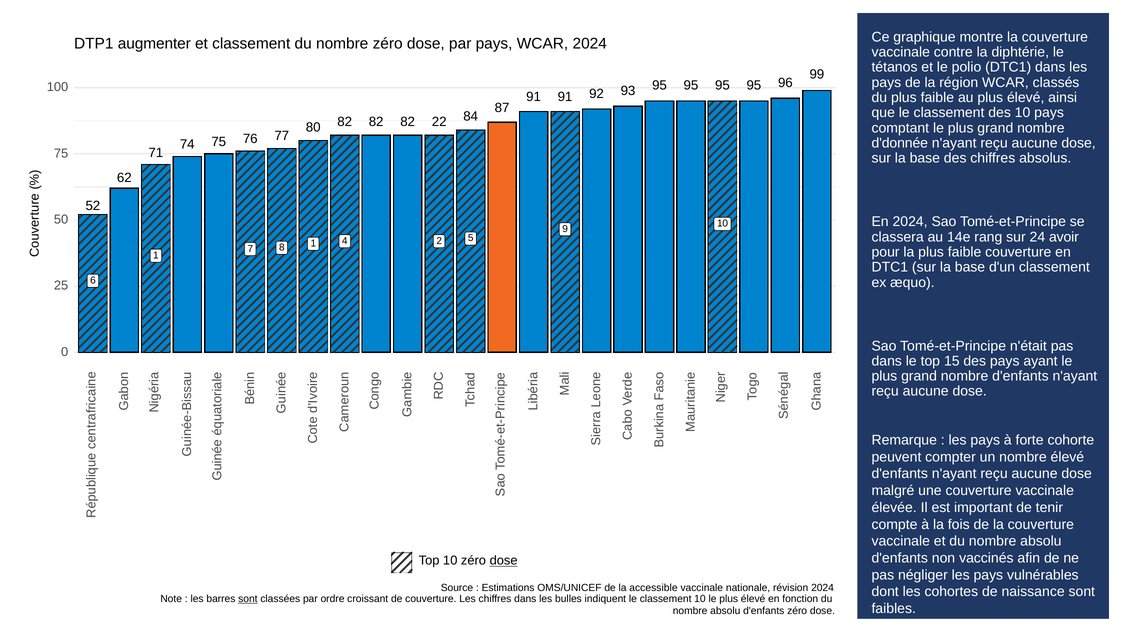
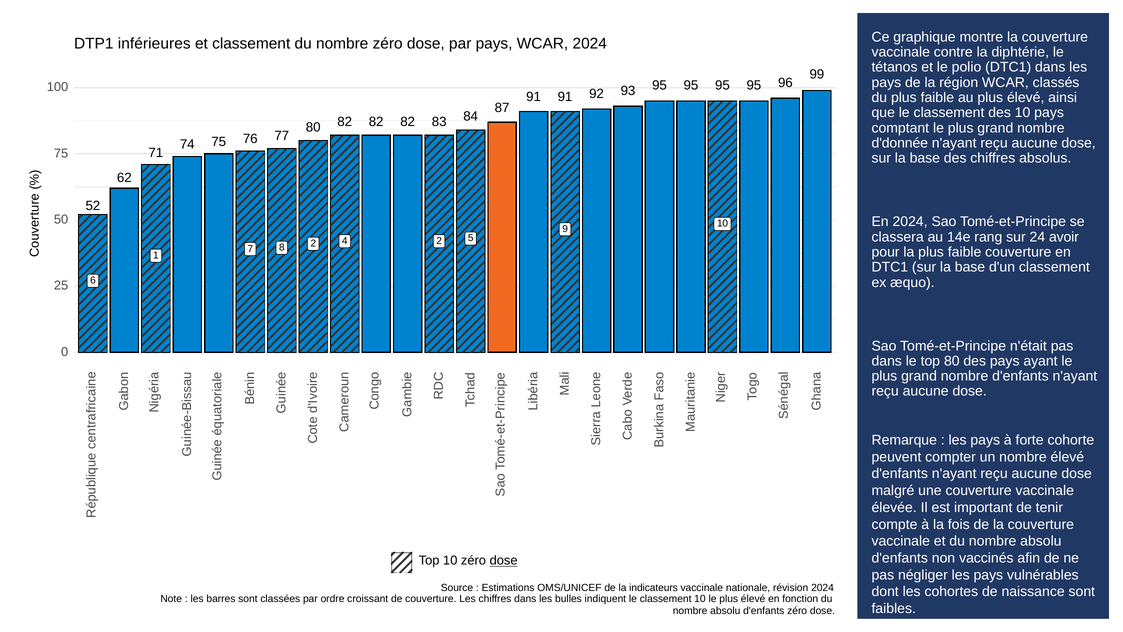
augmenter: augmenter -> inférieures
22: 22 -> 83
8 1: 1 -> 2
top 15: 15 -> 80
accessible: accessible -> indicateurs
sont at (248, 598) underline: present -> none
